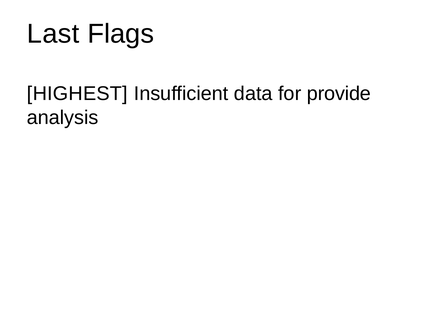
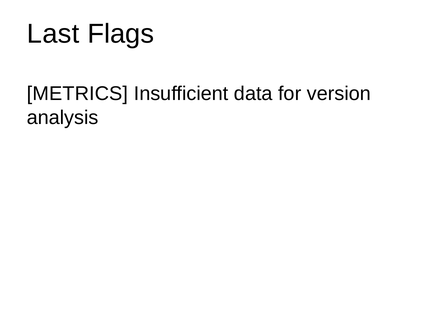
HIGHEST: HIGHEST -> METRICS
provide: provide -> version
